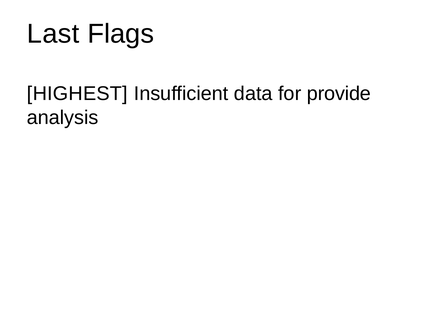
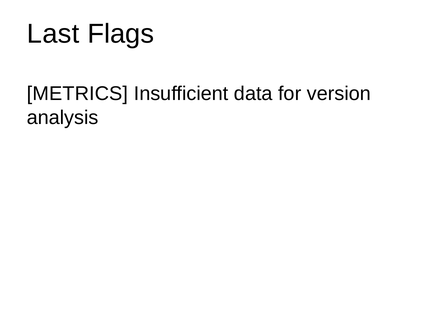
HIGHEST: HIGHEST -> METRICS
provide: provide -> version
